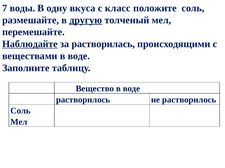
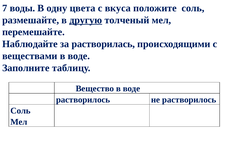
вкуса: вкуса -> цвета
класс: класс -> вкуса
Наблюдайте underline: present -> none
